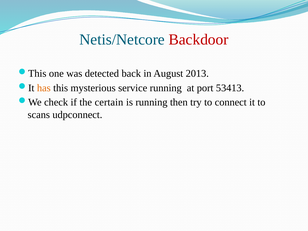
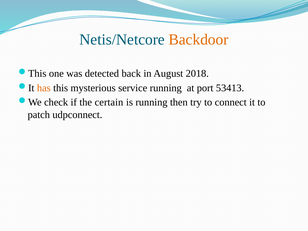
Backdoor colour: red -> orange
2013: 2013 -> 2018
scans: scans -> patch
